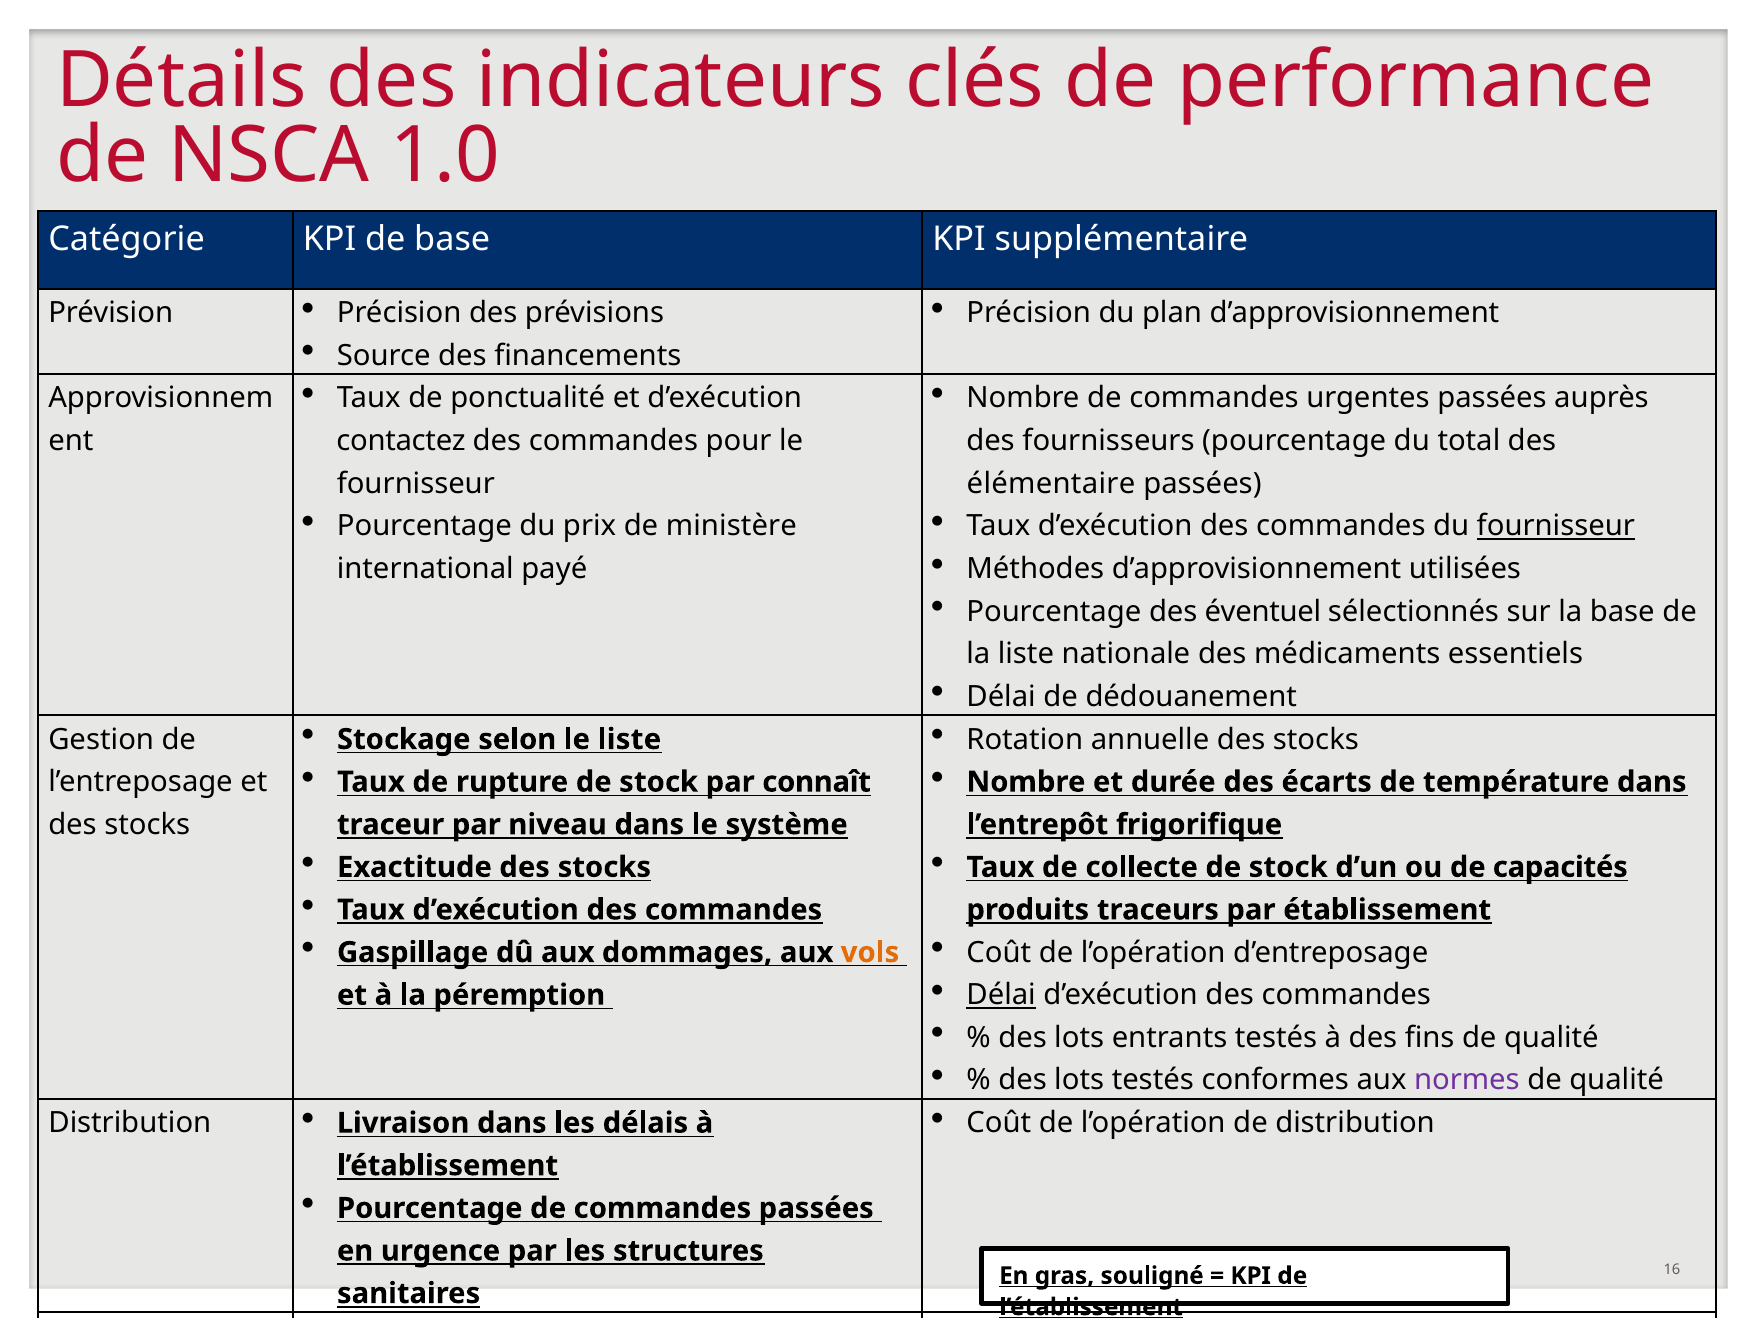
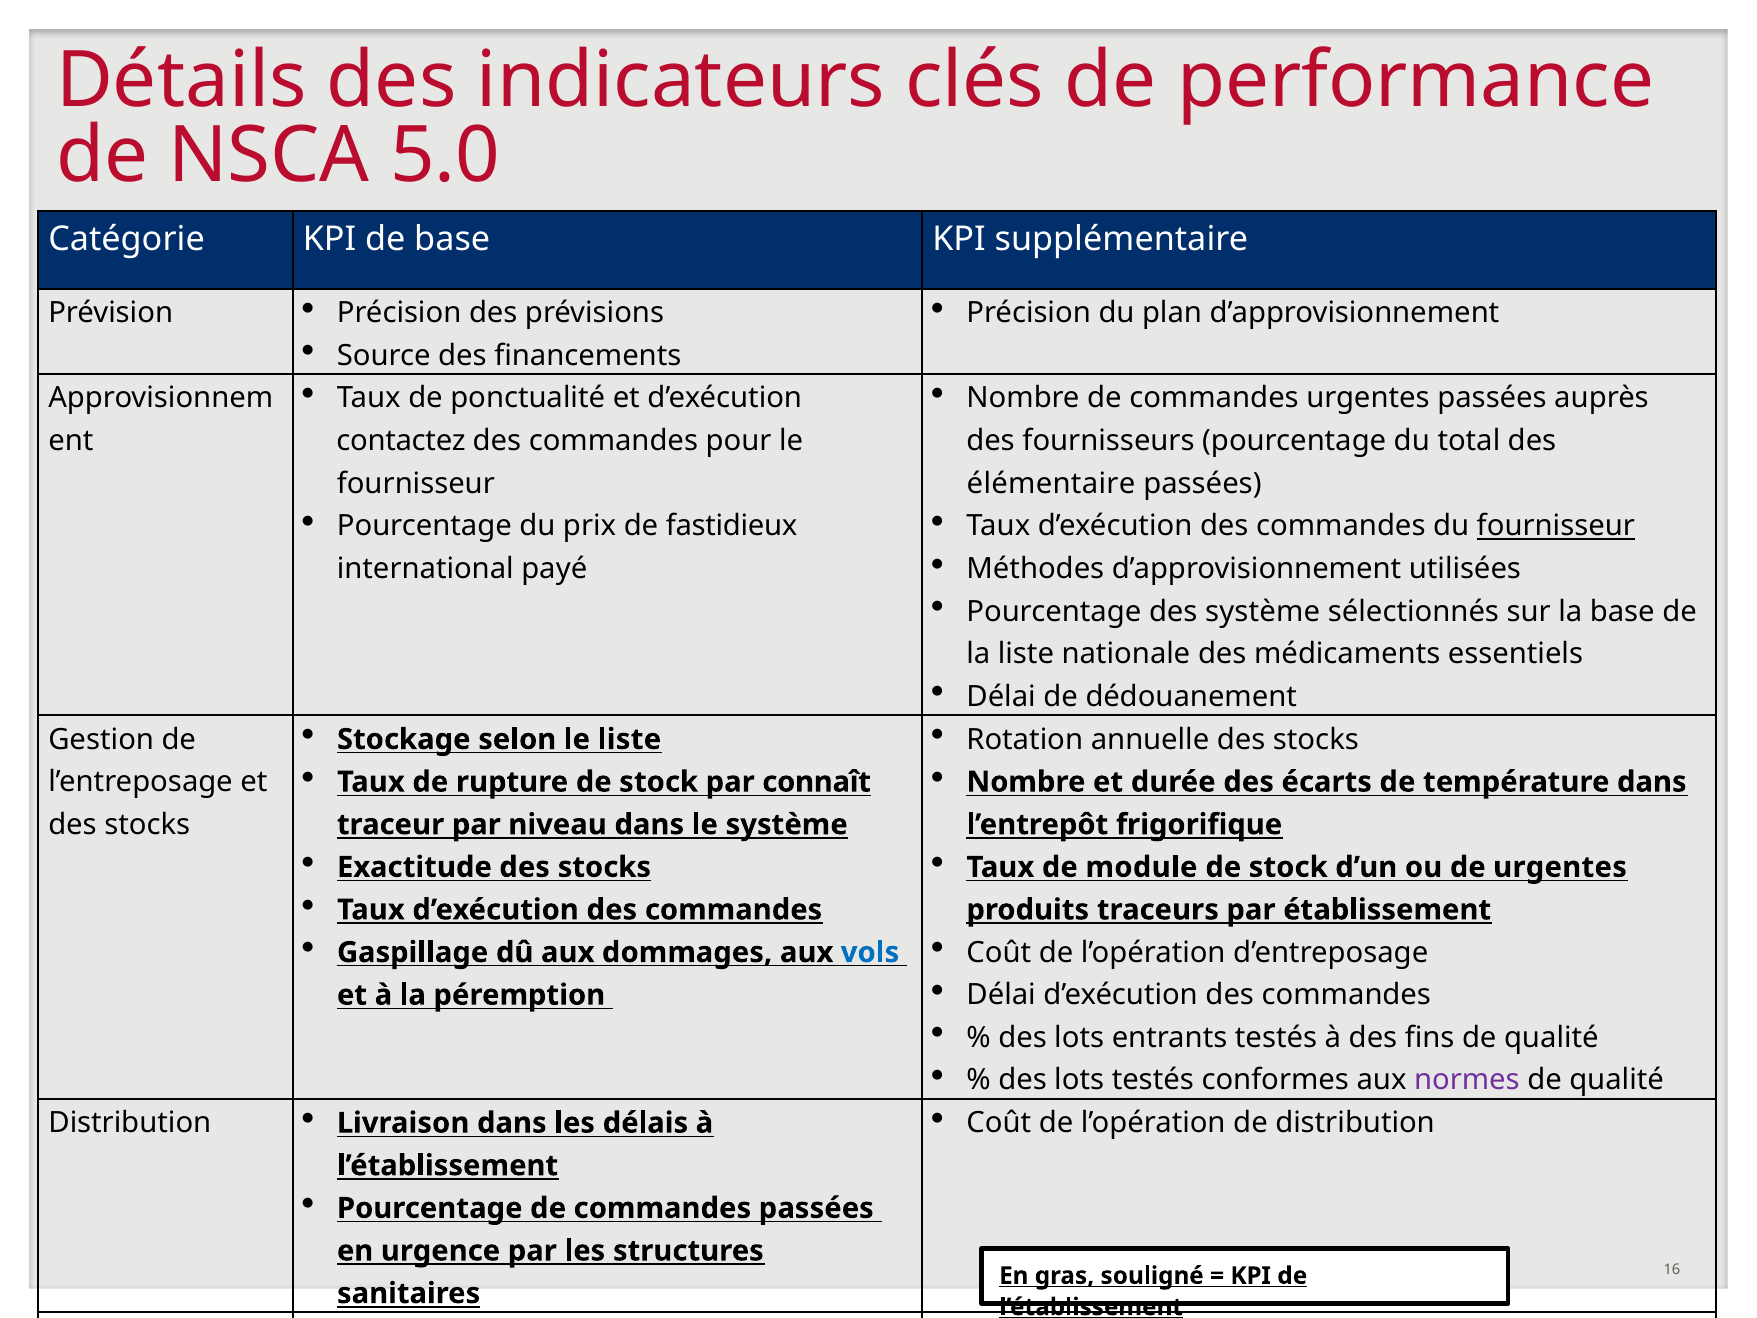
1.0: 1.0 -> 5.0
ministère: ministère -> fastidieux
des éventuel: éventuel -> système
collecte: collecte -> module
de capacités: capacités -> urgentes
vols colour: orange -> blue
Délai at (1001, 995) underline: present -> none
